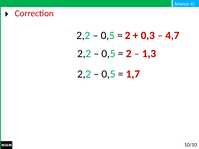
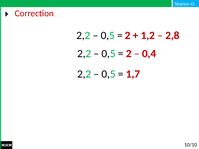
0,3: 0,3 -> 1,2
4,7: 4,7 -> 2,8
1,3: 1,3 -> 0,4
